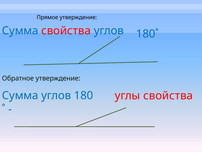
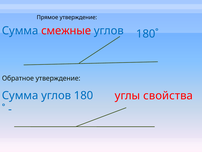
Сумма свойства: свойства -> смежные
